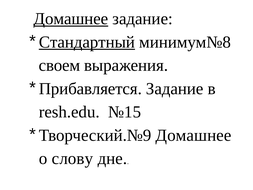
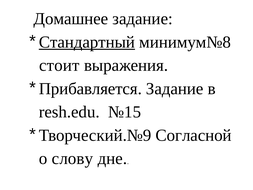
Домашнее at (71, 19) underline: present -> none
своем: своем -> стоит
Творческий.№9 Домашнее: Домашнее -> Согласной
